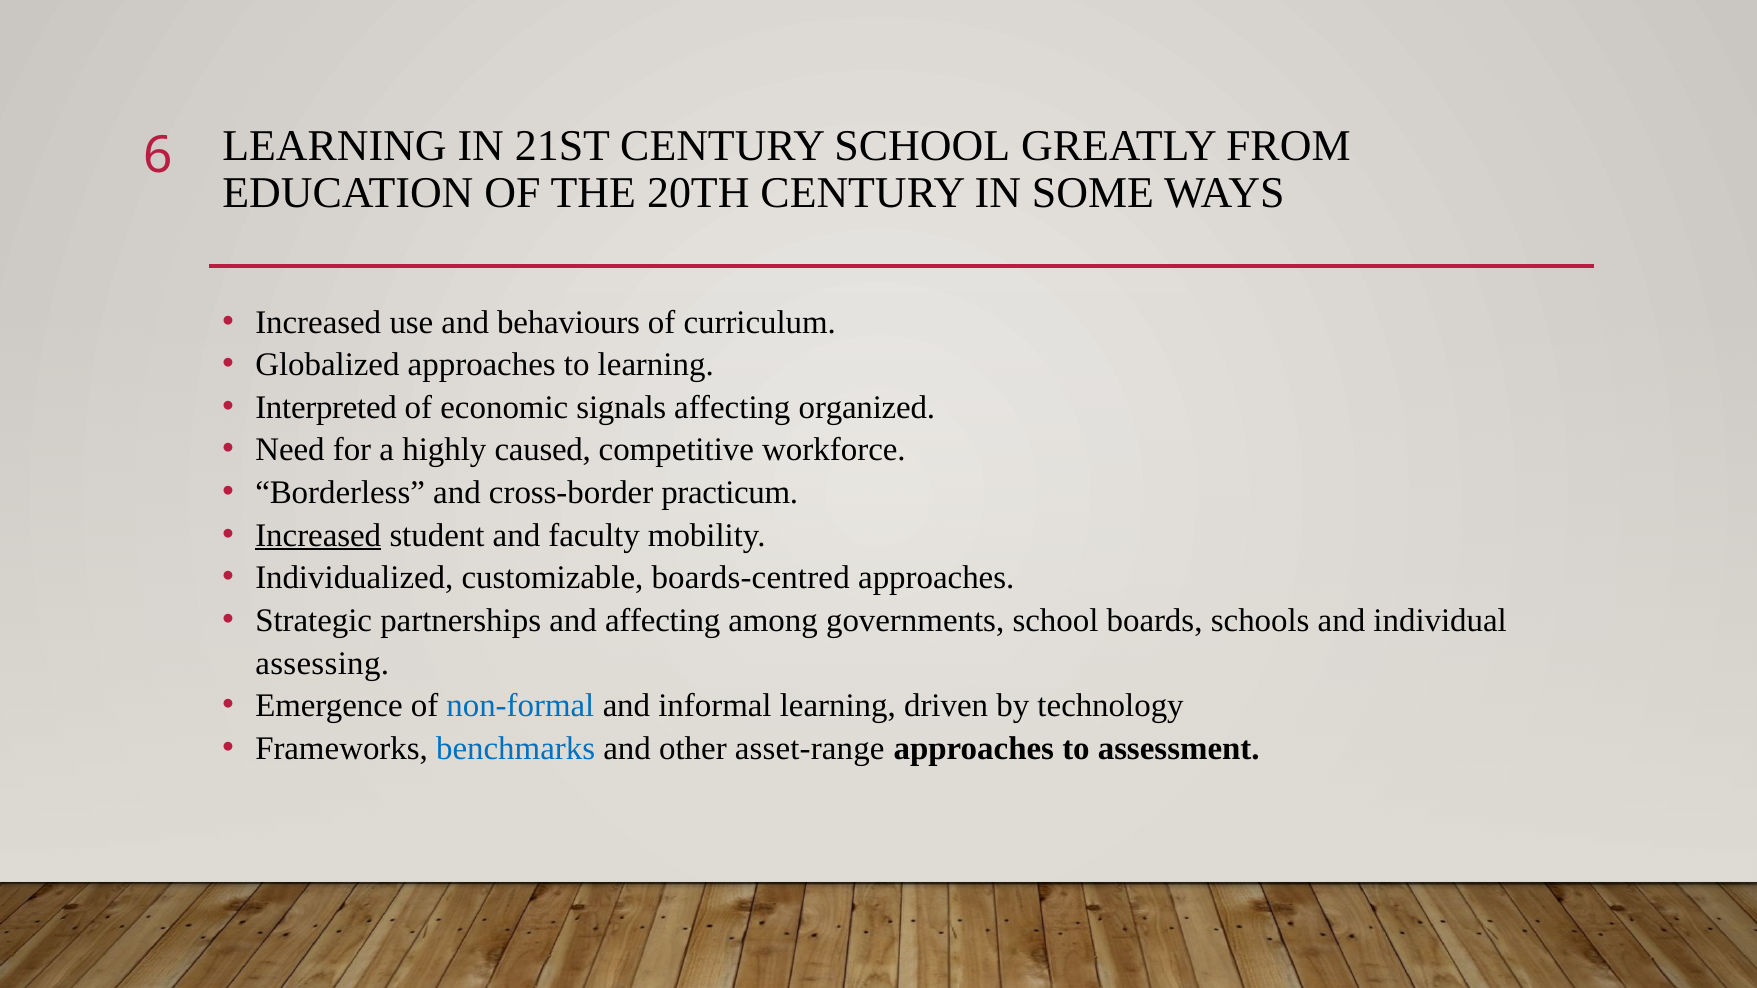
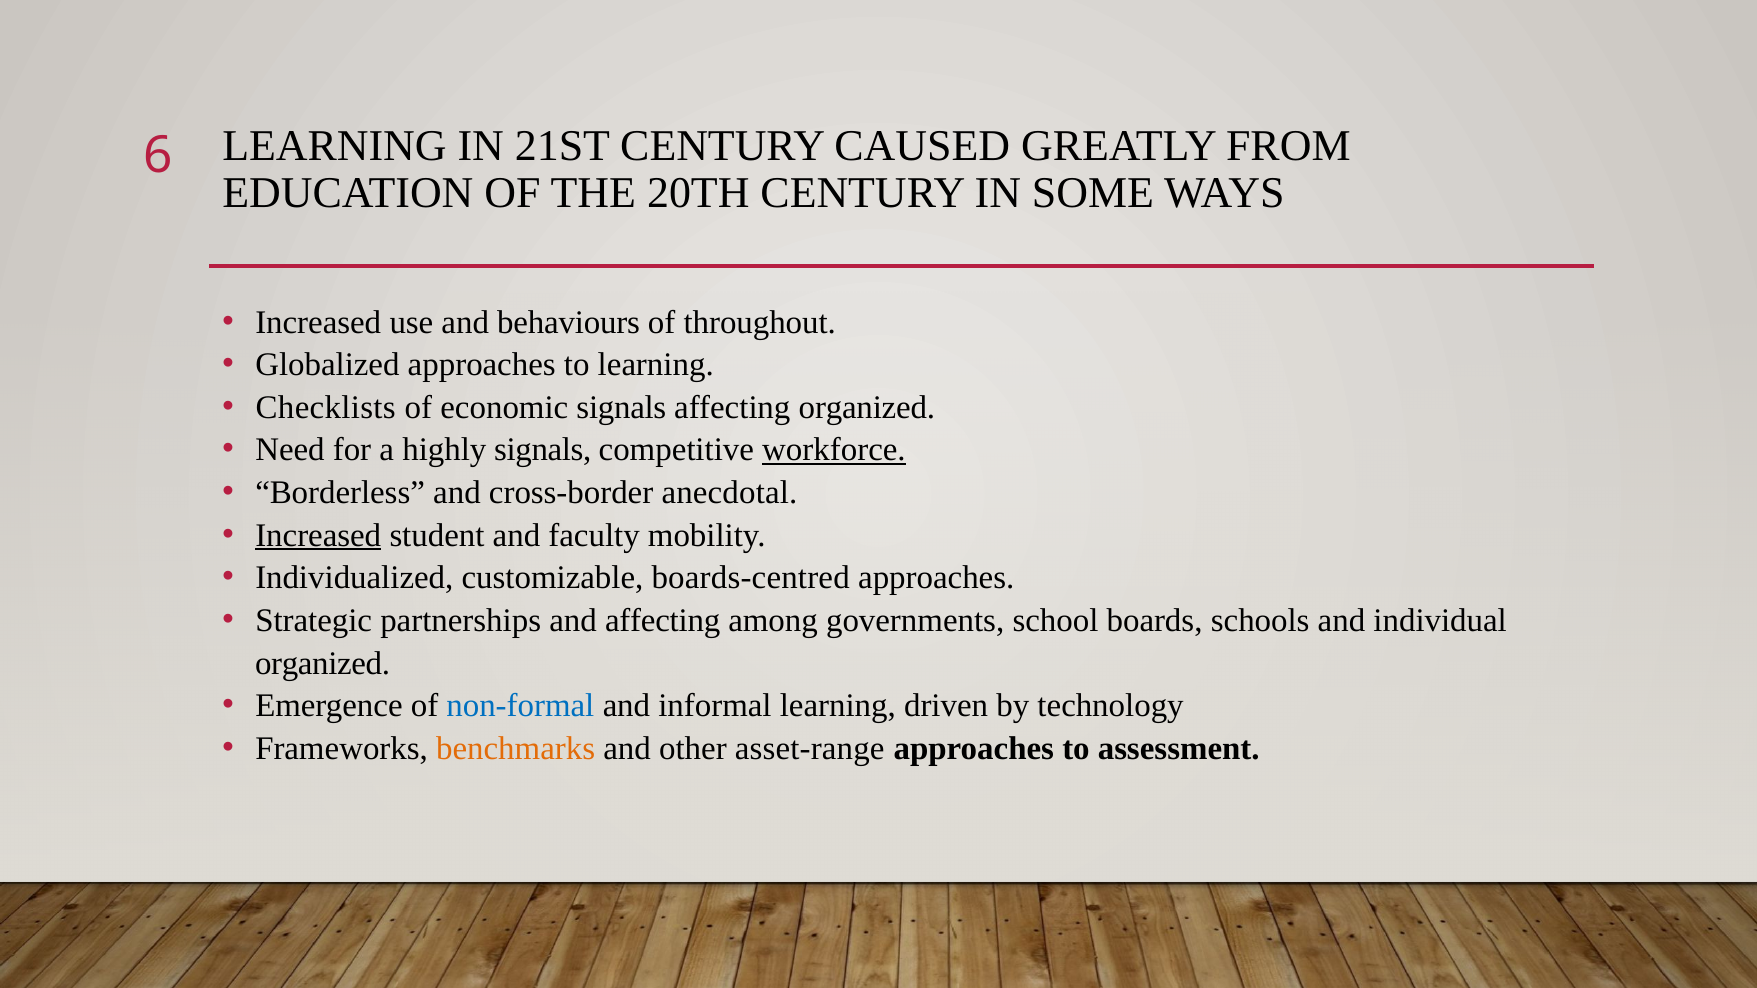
CENTURY SCHOOL: SCHOOL -> CAUSED
curriculum: curriculum -> throughout
Interpreted: Interpreted -> Checklists
highly caused: caused -> signals
workforce underline: none -> present
practicum: practicum -> anecdotal
assessing at (322, 663): assessing -> organized
benchmarks colour: blue -> orange
